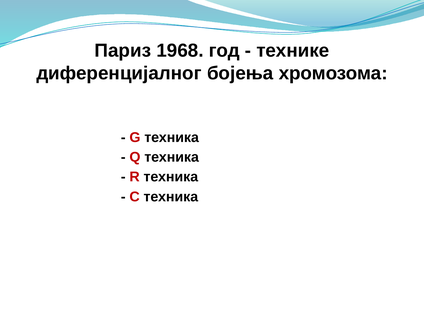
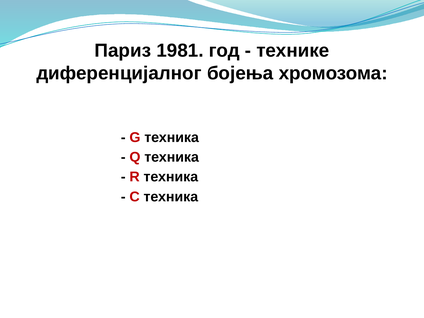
1968: 1968 -> 1981
